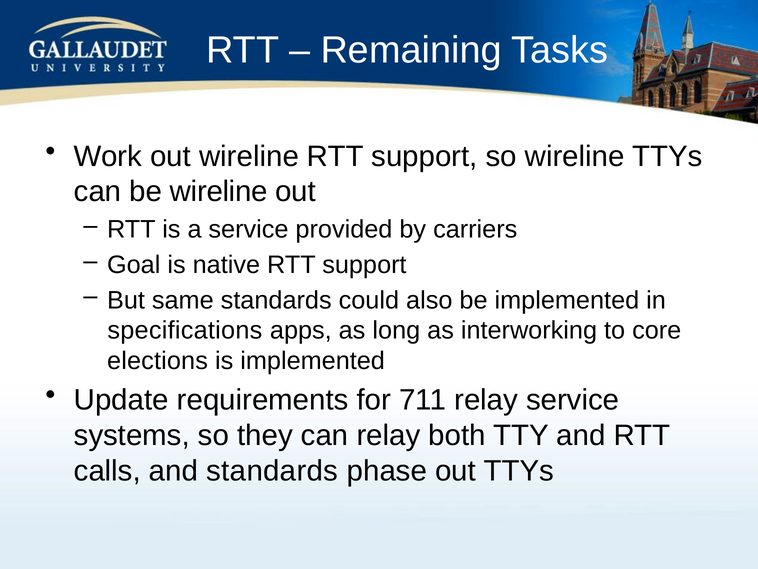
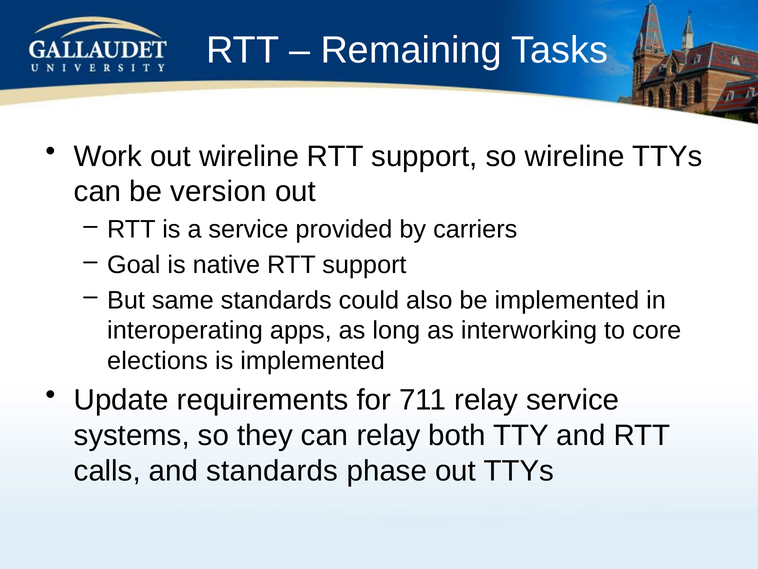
be wireline: wireline -> version
specifications: specifications -> interoperating
